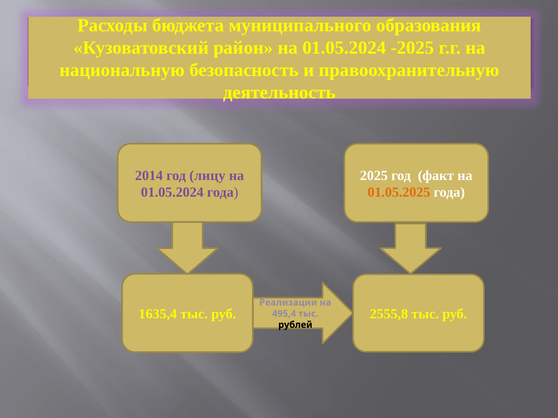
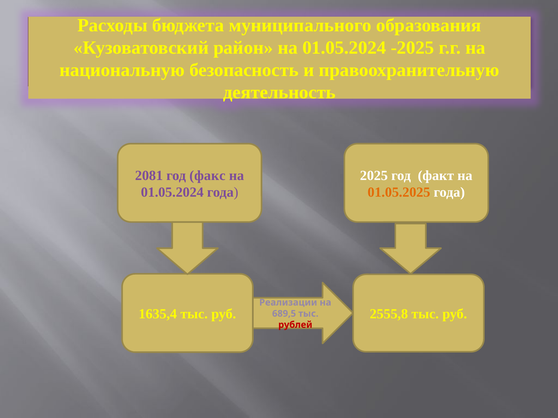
2014 at (149, 176): 2014 -> 2081
лицу: лицу -> факс
495,4: 495,4 -> 689,5
рублей colour: black -> red
